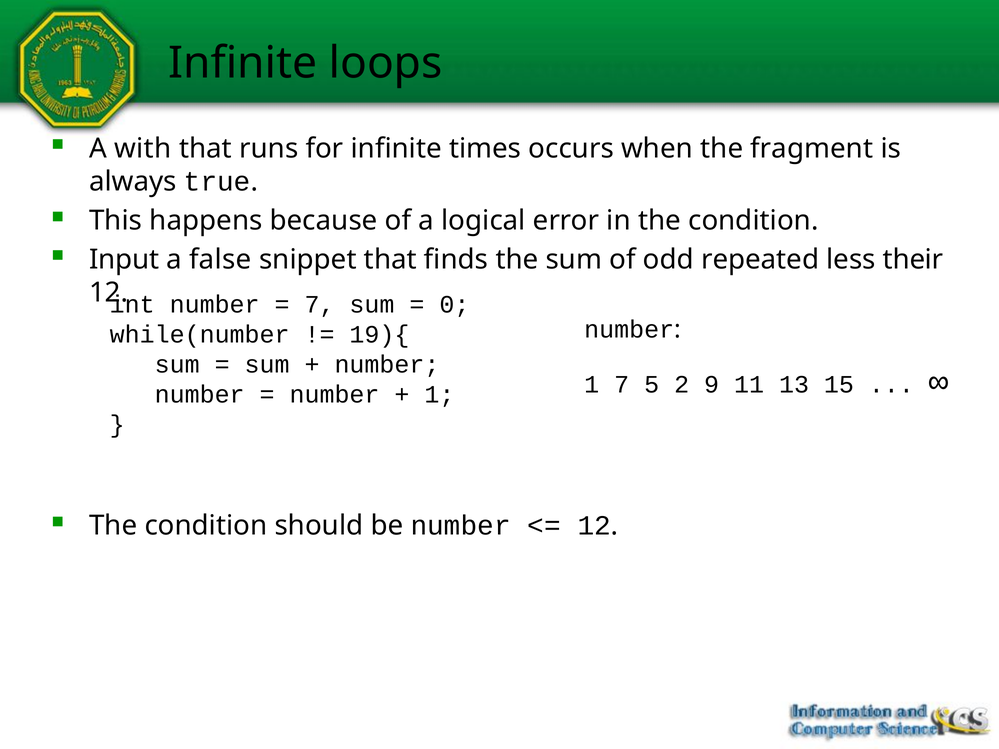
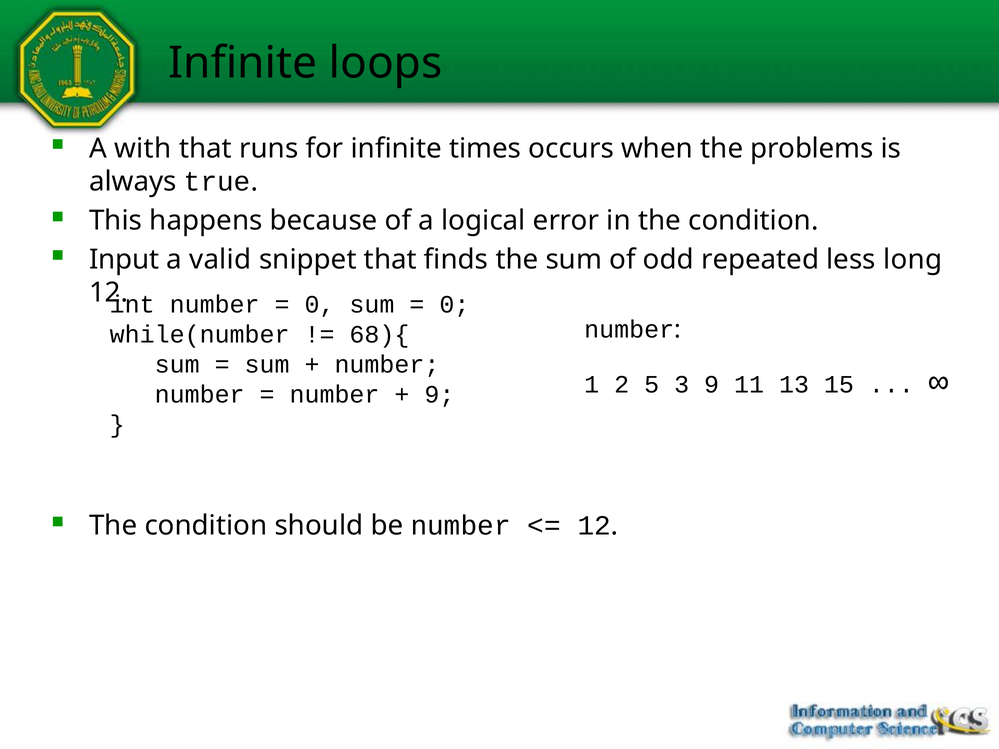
fragment: fragment -> problems
false: false -> valid
their: their -> long
7 at (320, 305): 7 -> 0
19){: 19){ -> 68){
1 7: 7 -> 2
2: 2 -> 3
1 at (439, 395): 1 -> 9
